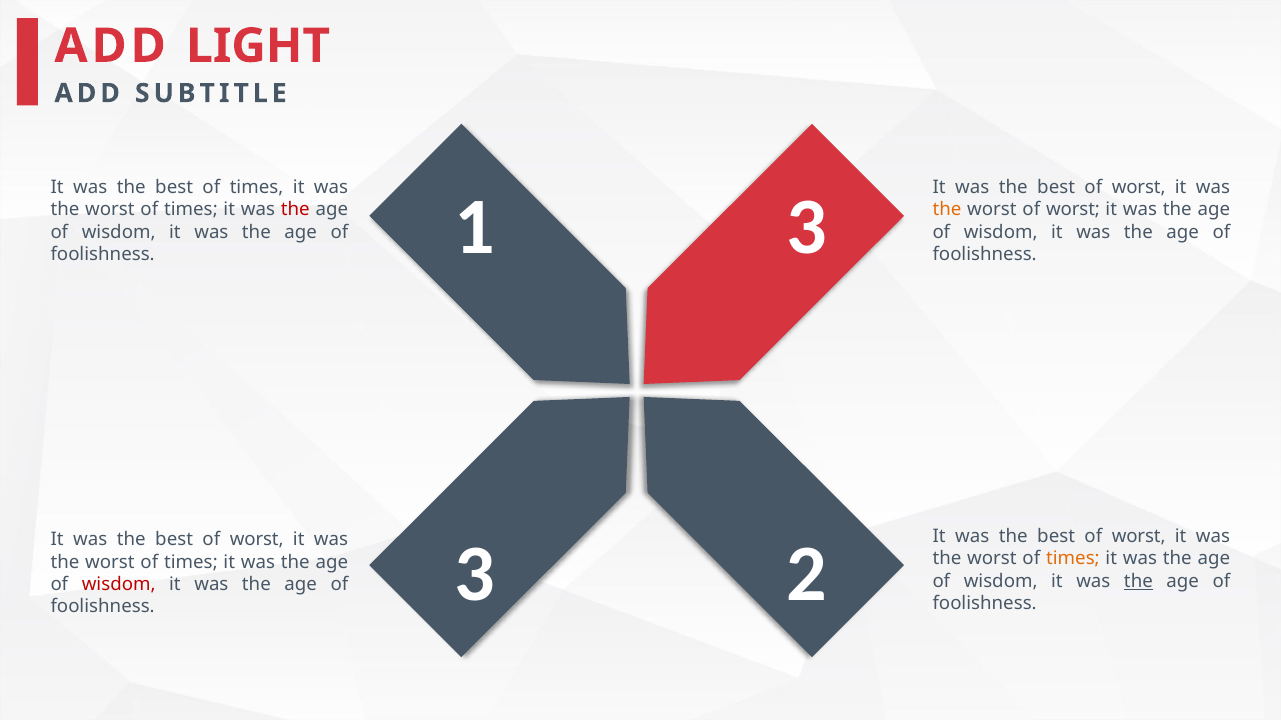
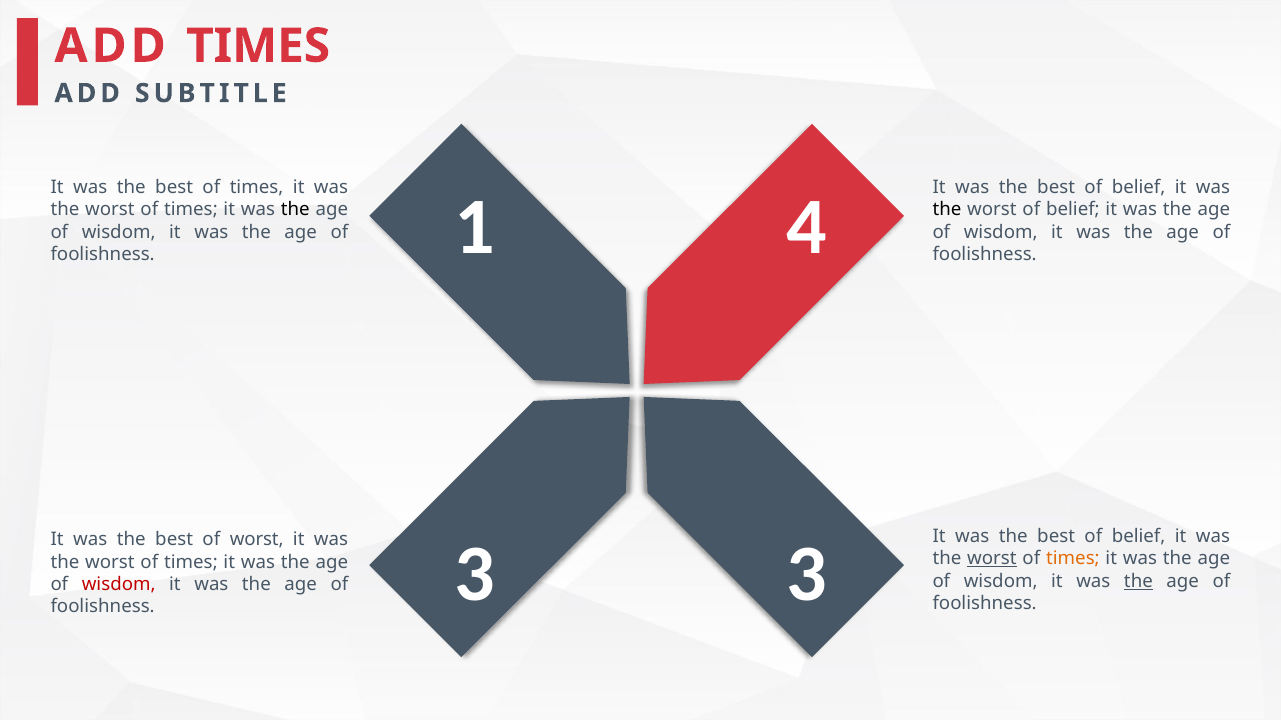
ADD LIGHT: LIGHT -> TIMES
worst at (1139, 187): worst -> belief
1 3: 3 -> 4
the at (295, 210) colour: red -> black
the at (947, 210) colour: orange -> black
worst of worst: worst -> belief
worst at (1139, 537): worst -> belief
3 2: 2 -> 3
worst at (992, 559) underline: none -> present
